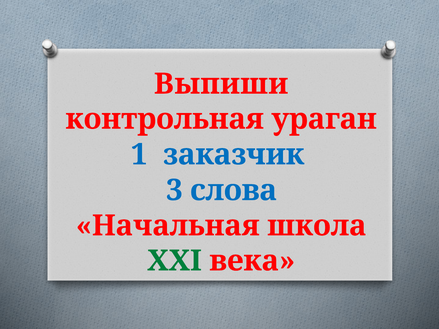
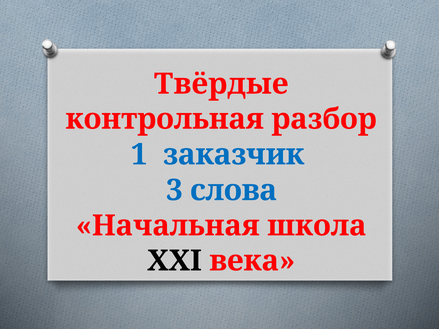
Выпиши: Выпиши -> Твёрдые
ураган: ураган -> разбор
XXI colour: green -> black
